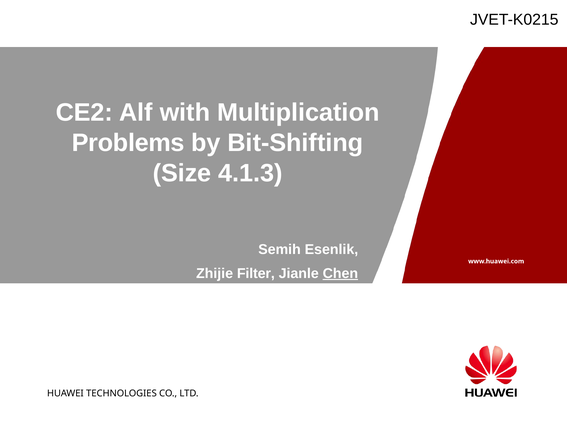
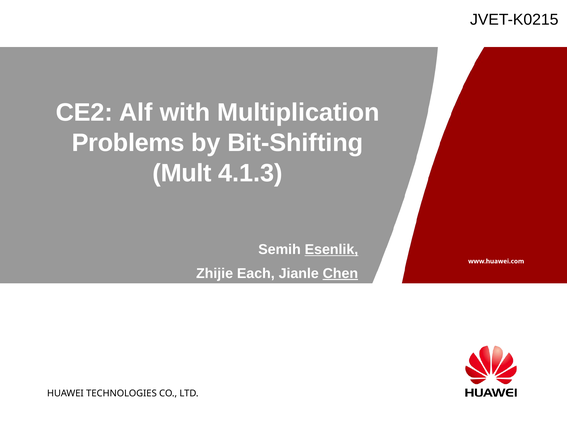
Size: Size -> Mult
Esenlik underline: none -> present
Filter: Filter -> Each
